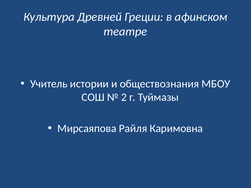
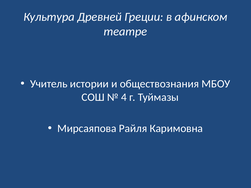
2: 2 -> 4
